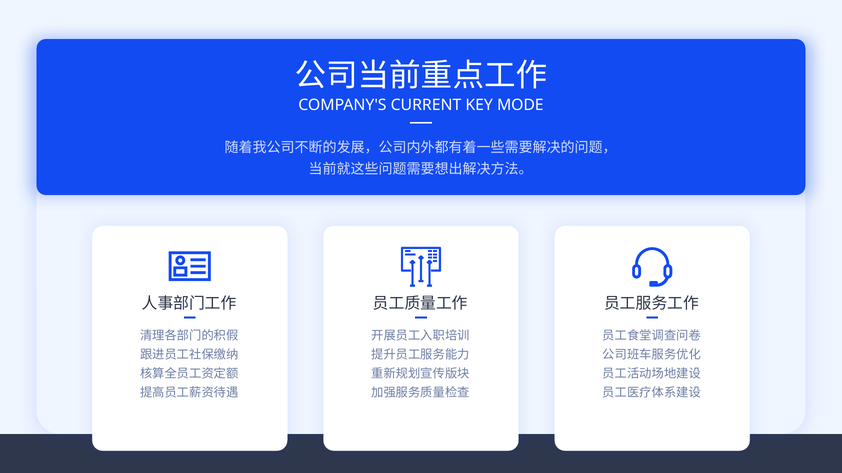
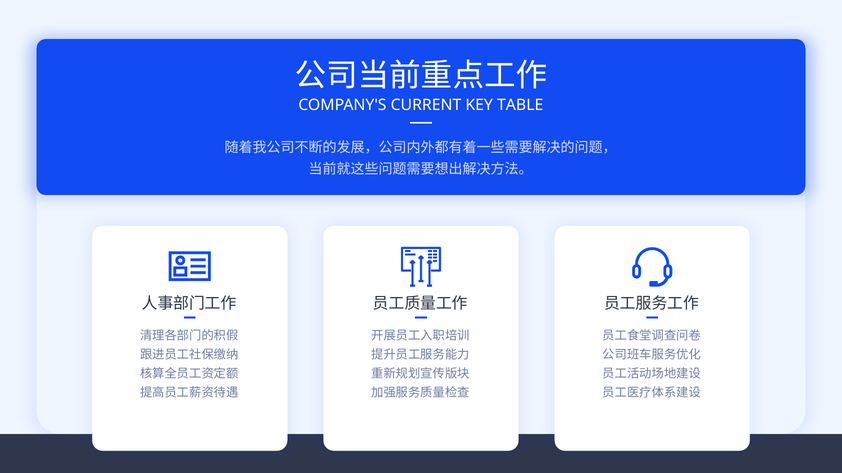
MODE: MODE -> TABLE
